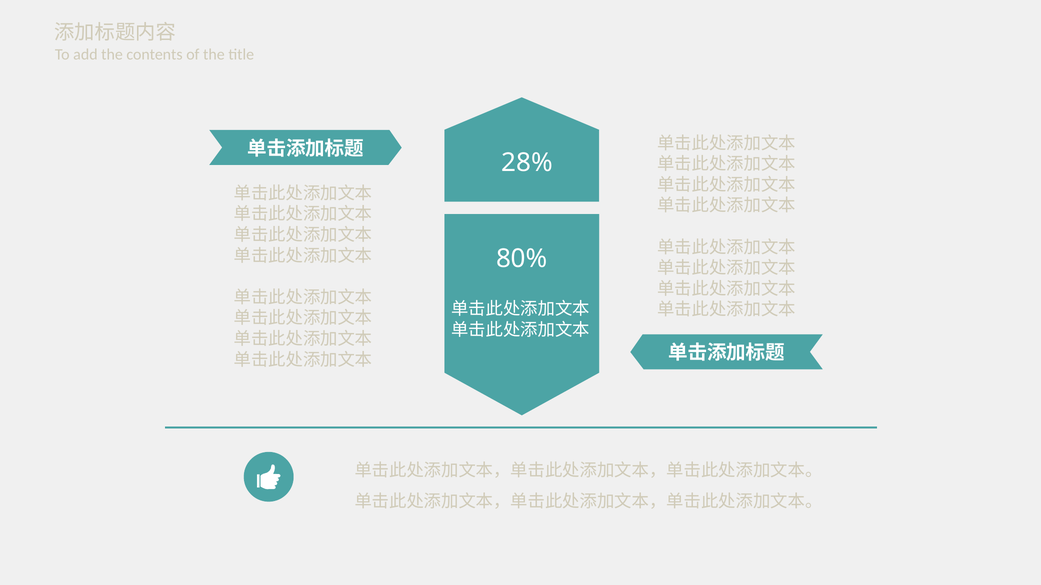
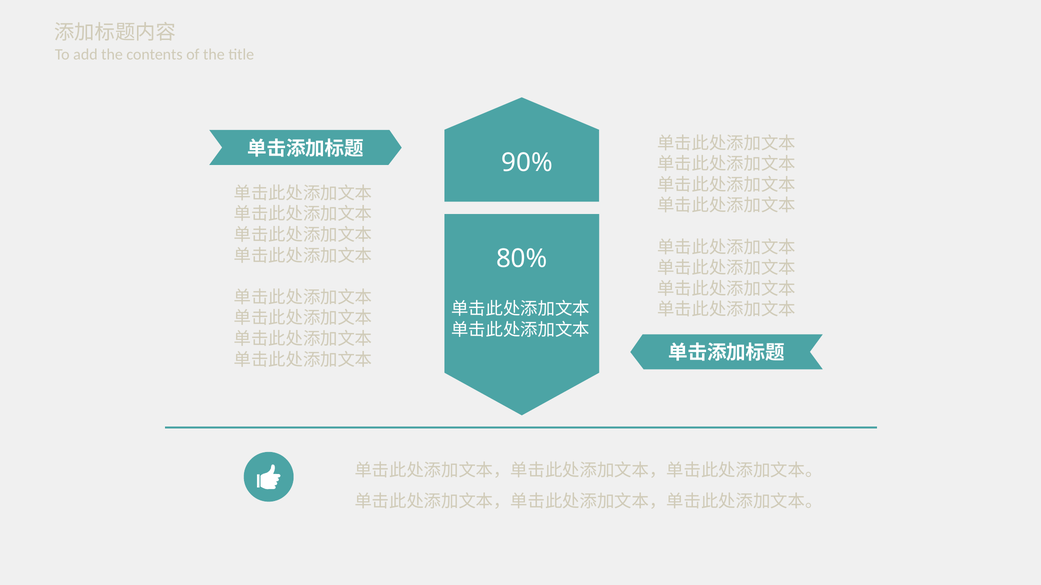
28%: 28% -> 90%
